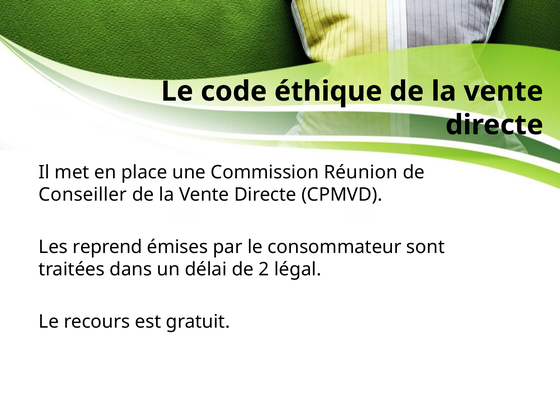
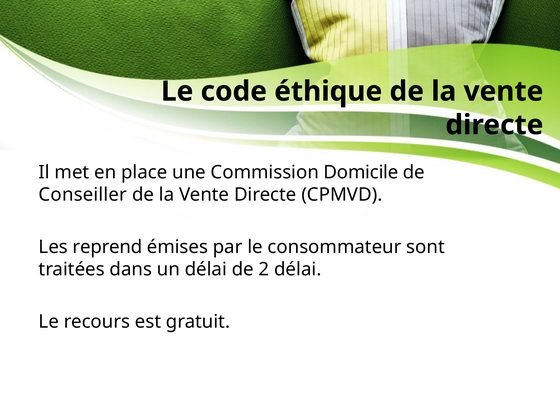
Réunion: Réunion -> Domicile
2 légal: légal -> délai
